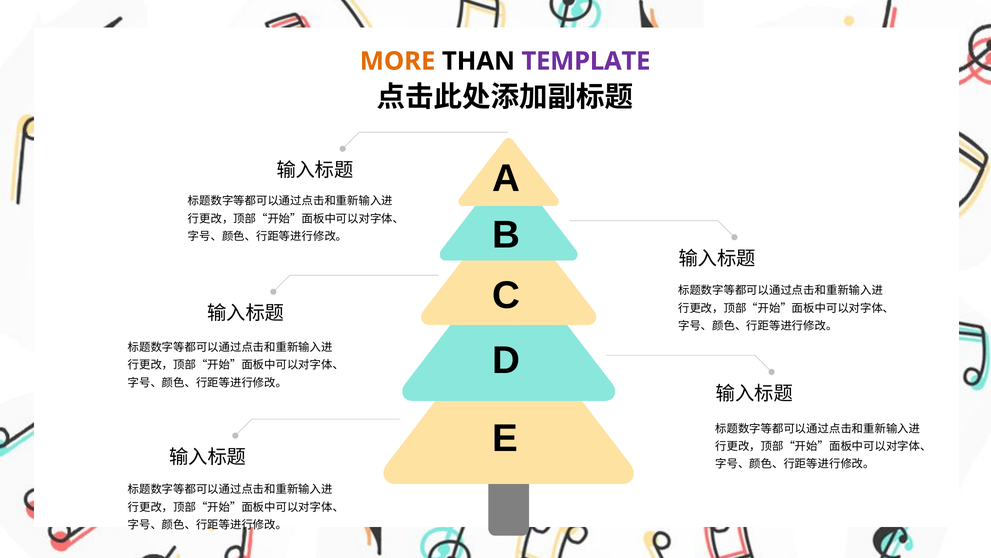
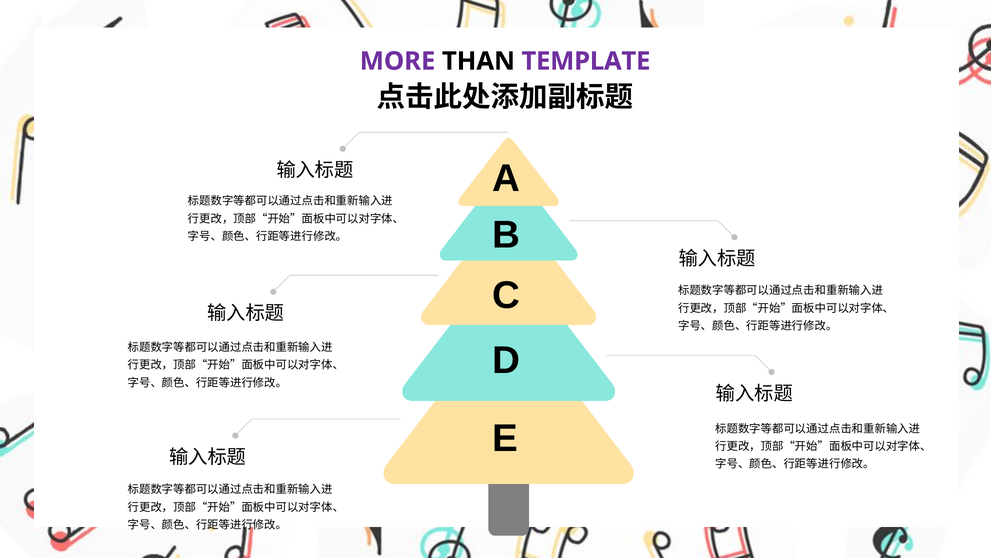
MORE colour: orange -> purple
